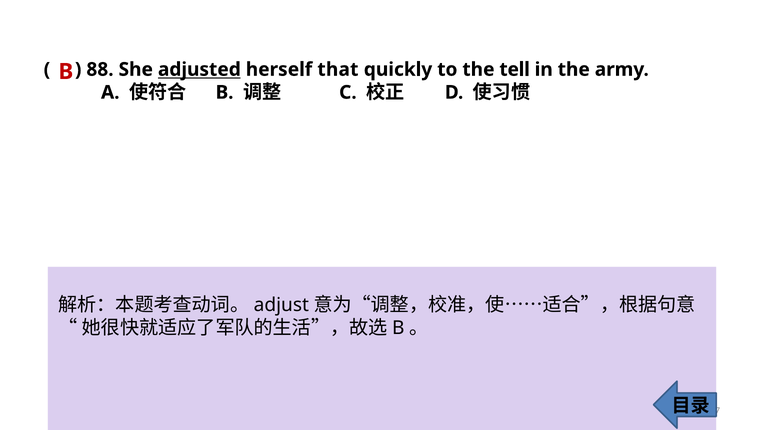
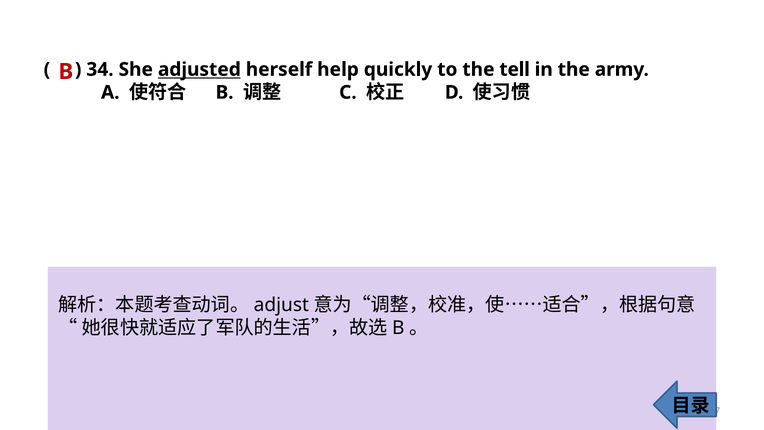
88: 88 -> 34
that: that -> help
